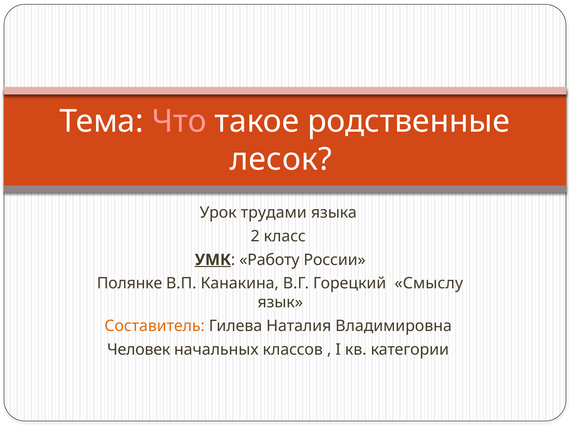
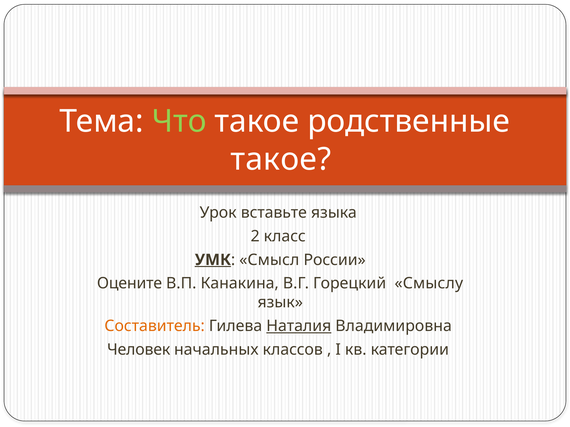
Что colour: pink -> light green
лесок at (281, 159): лесок -> такое
трудами: трудами -> вставьте
Работу: Работу -> Смысл
Полянке: Полянке -> Оцените
Наталия underline: none -> present
